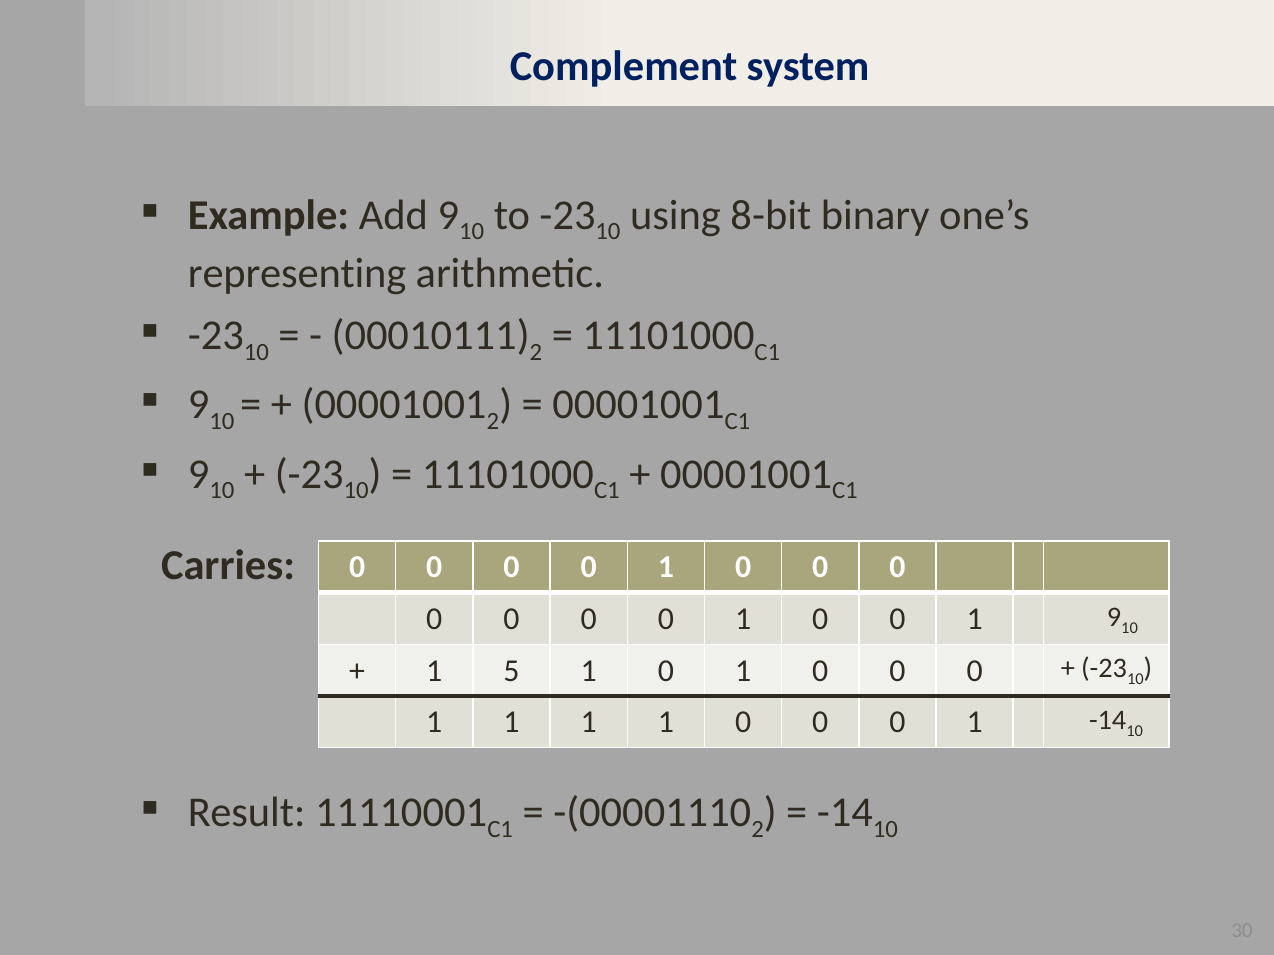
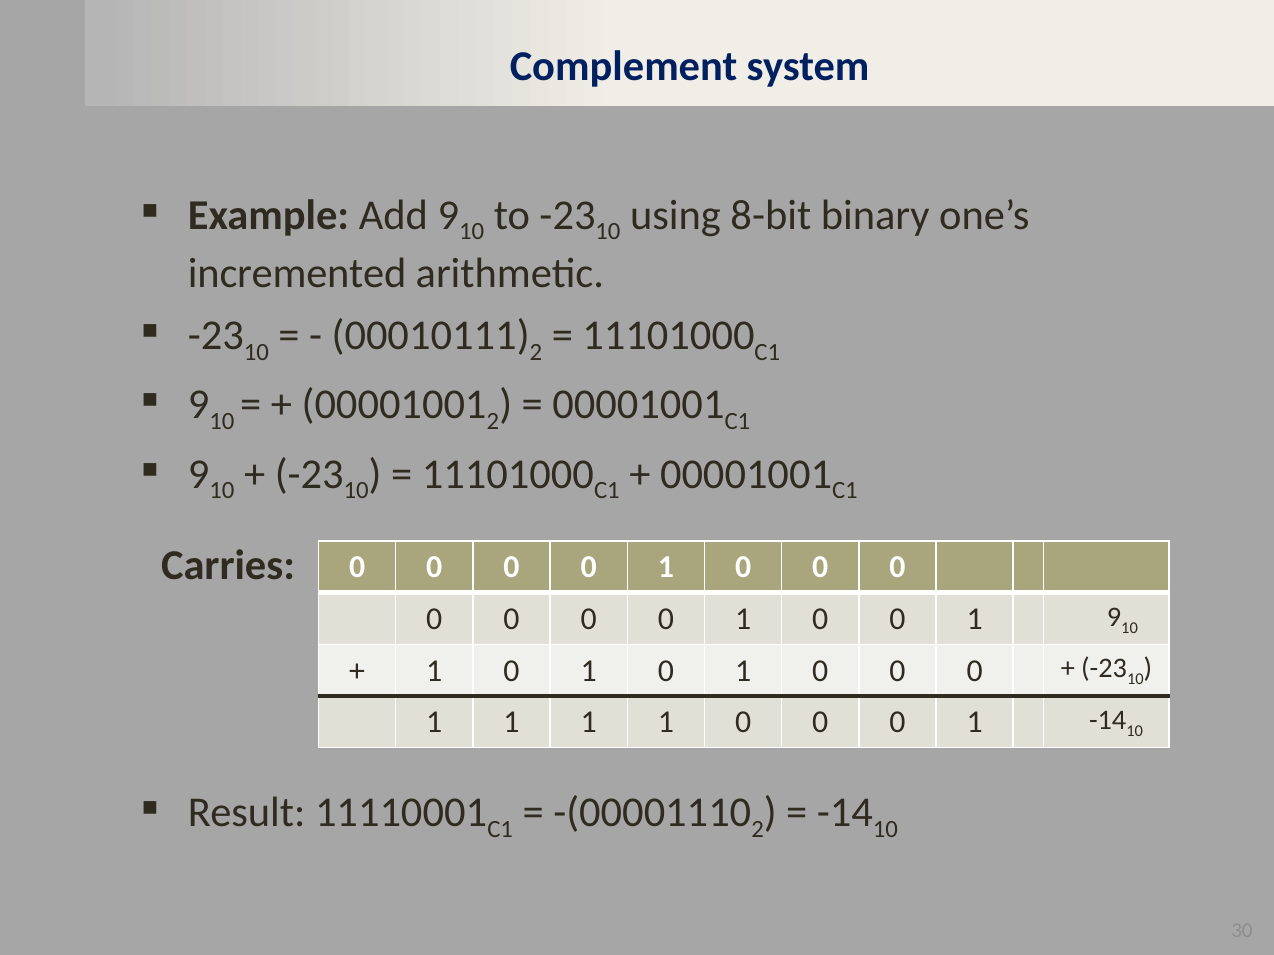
representing: representing -> incremented
5 at (511, 671): 5 -> 0
